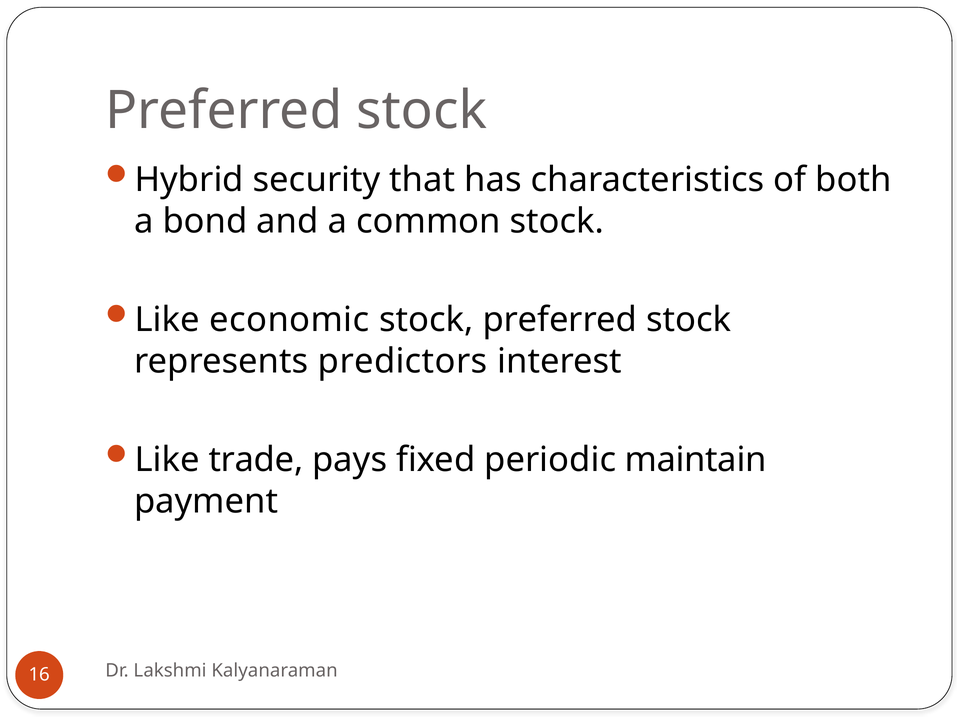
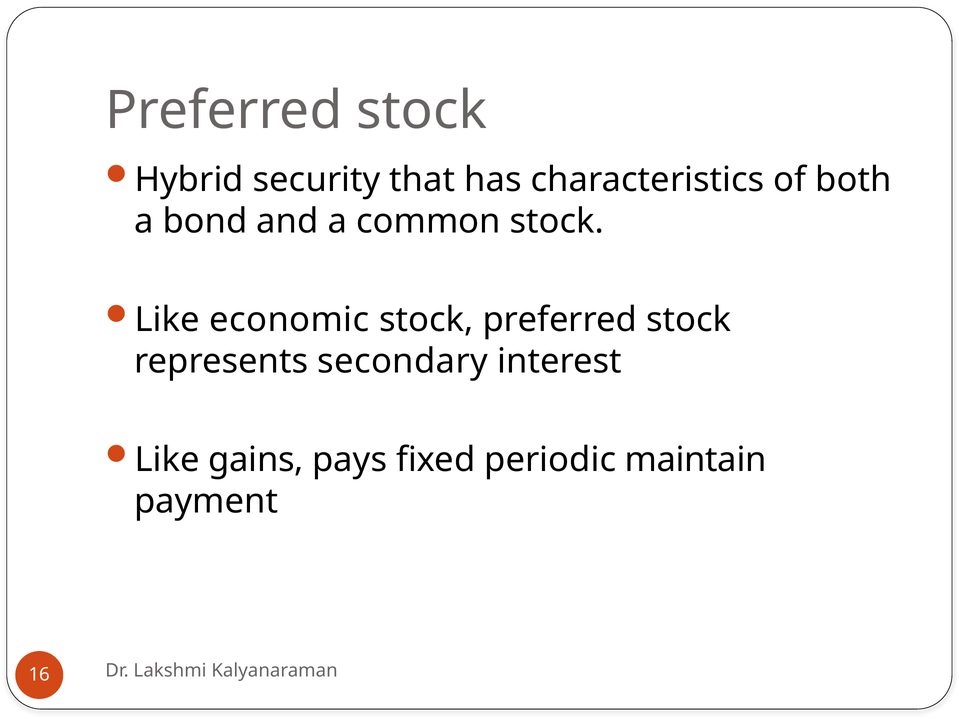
predictors: predictors -> secondary
trade: trade -> gains
